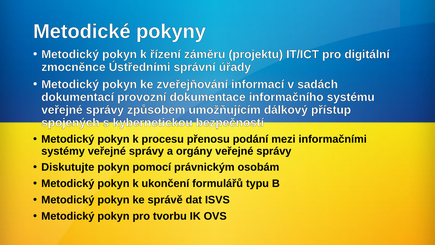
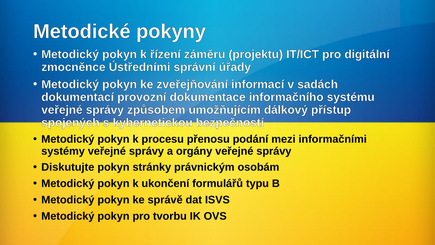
pomocí: pomocí -> stránky
